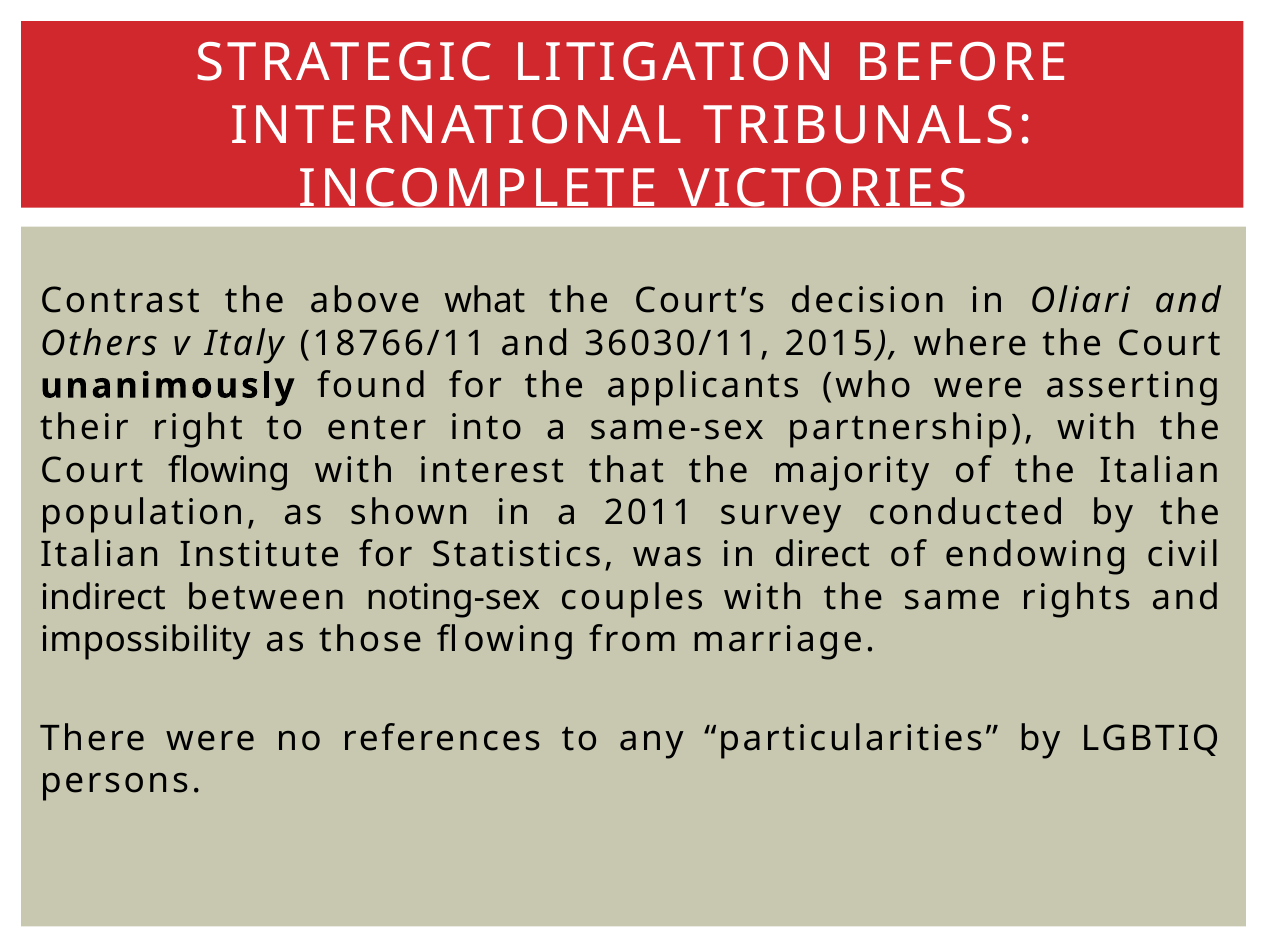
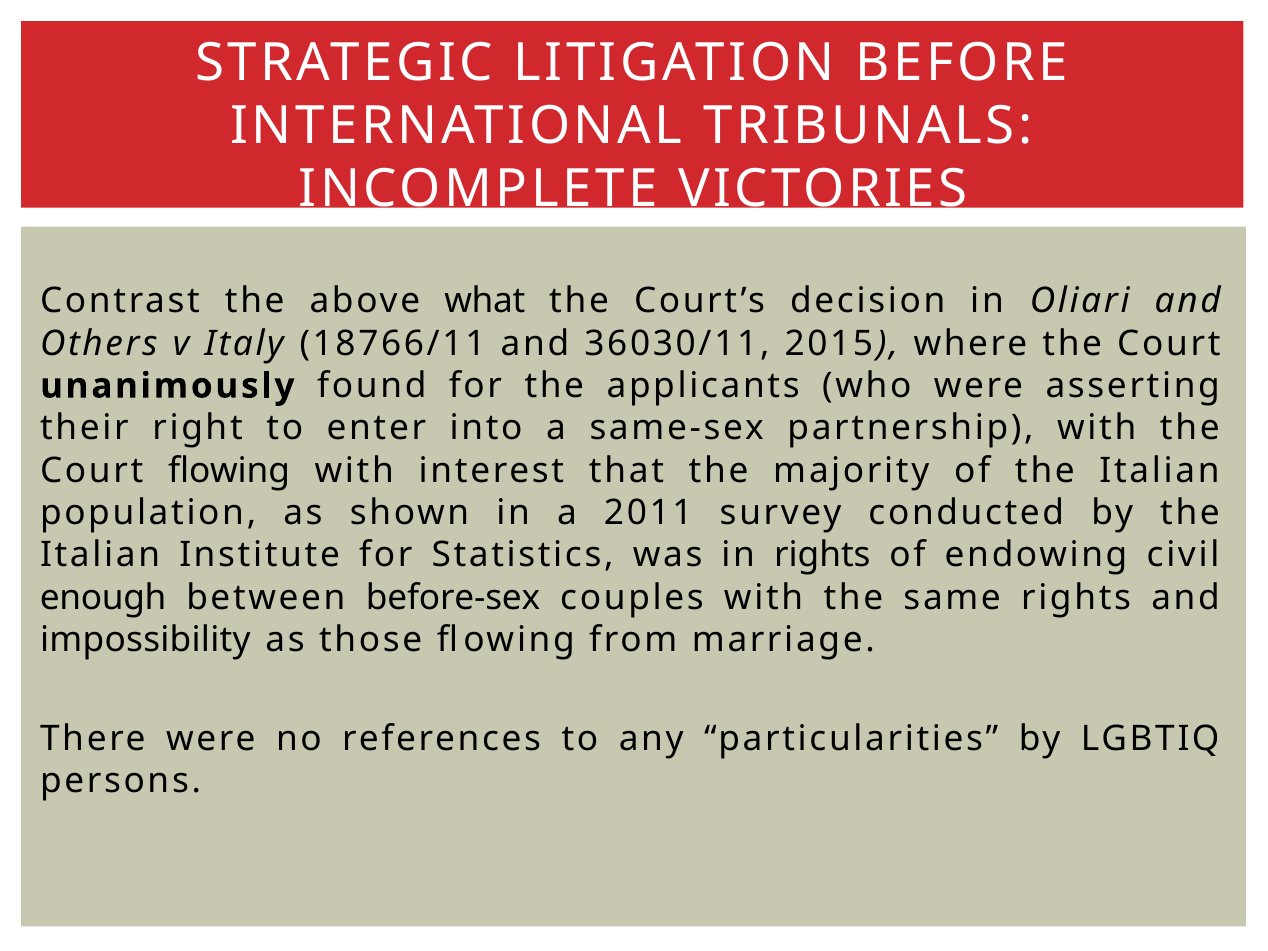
in direct: direct -> rights
indirect: indirect -> enough
noting-sex: noting-sex -> before-sex
